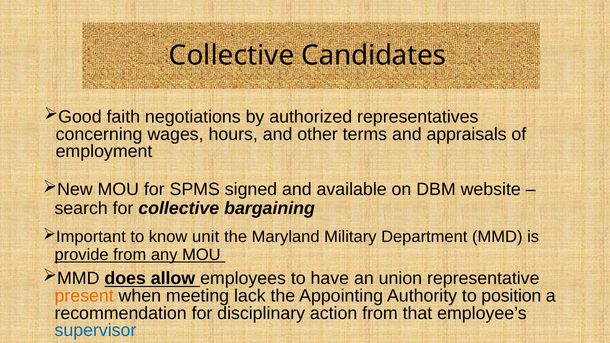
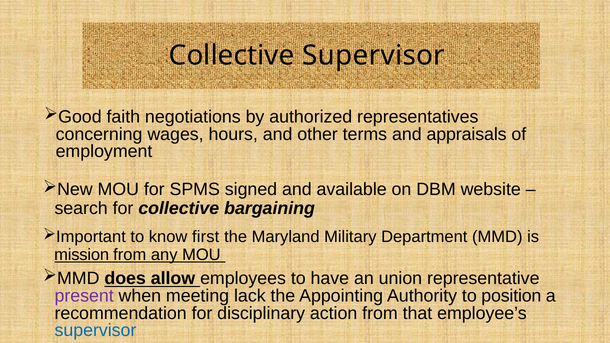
Collective Candidates: Candidates -> Supervisor
unit: unit -> first
provide: provide -> mission
present colour: orange -> purple
